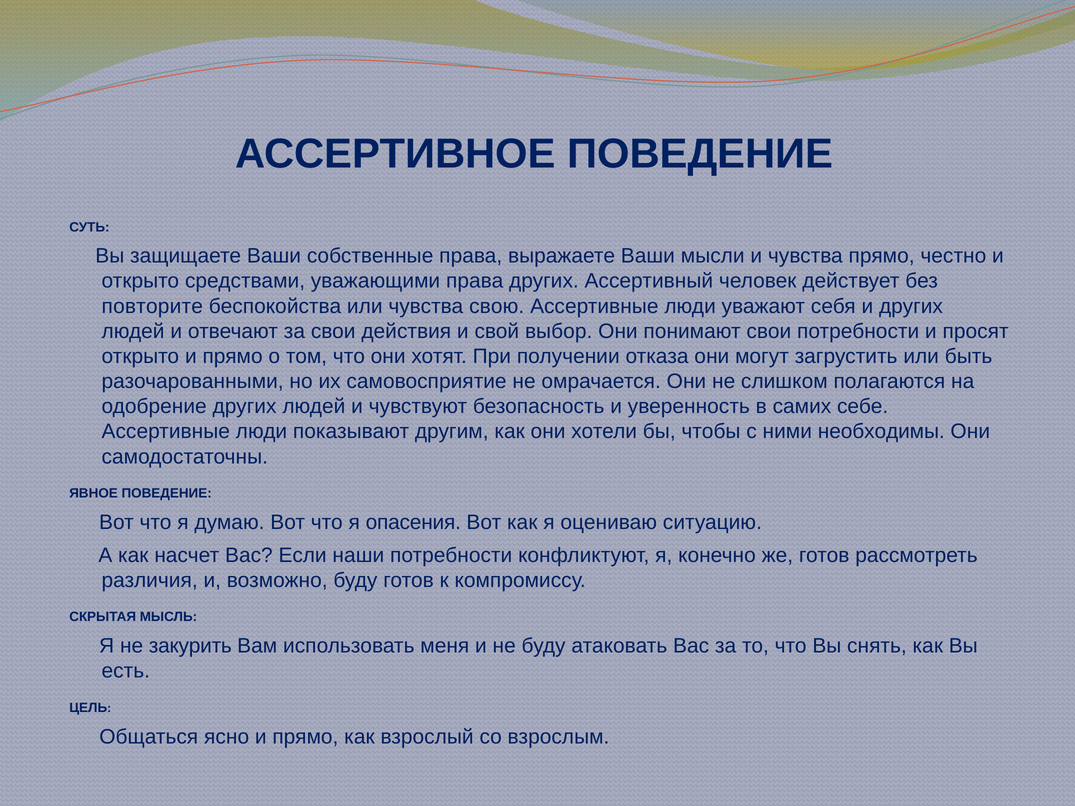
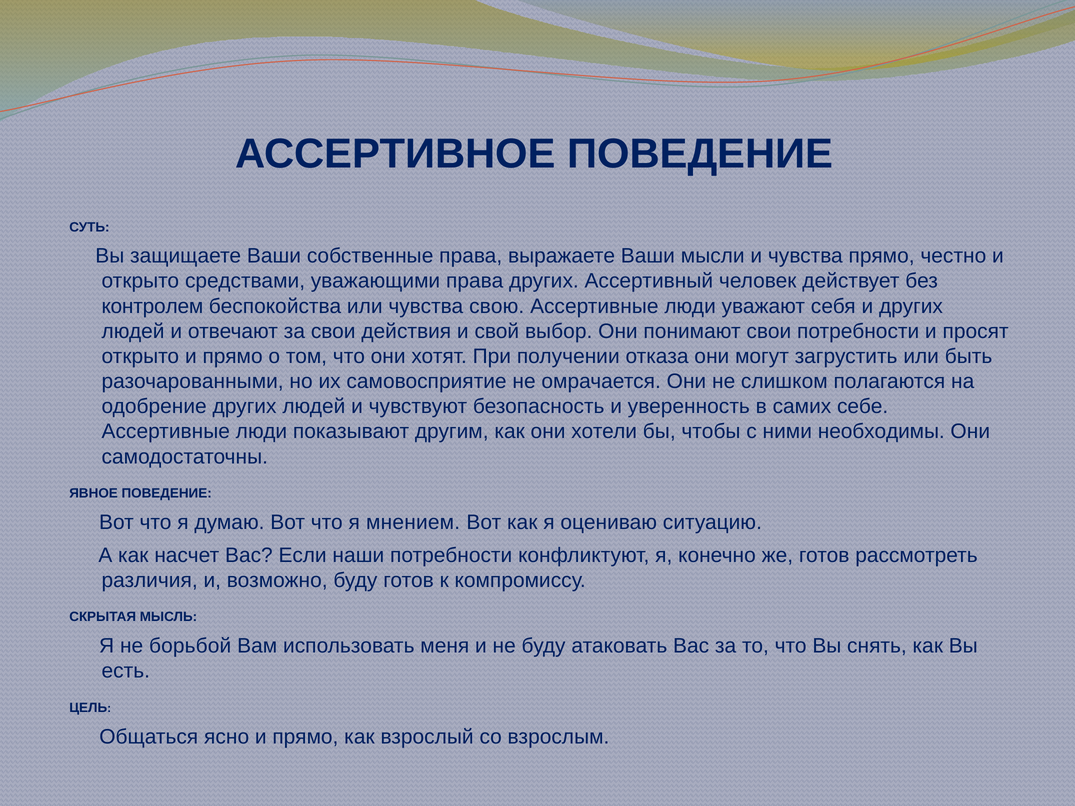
повторите: повторите -> контролем
опасения: опасения -> мнением
закурить: закурить -> борьбой
